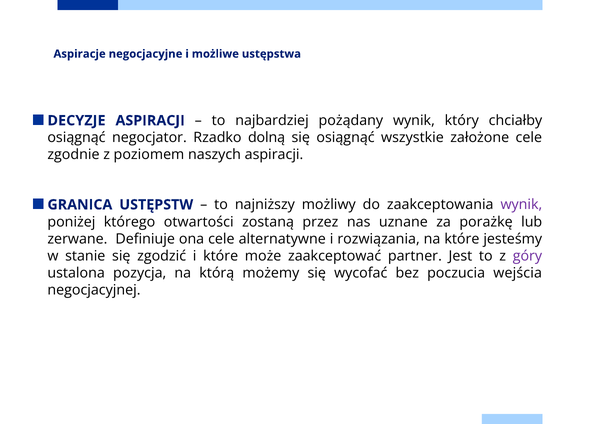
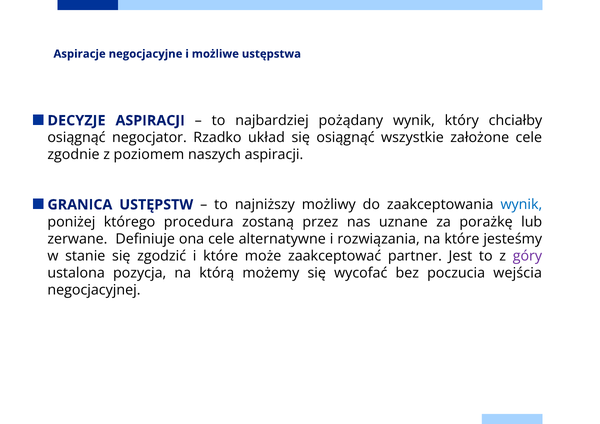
dolną: dolną -> układ
wynik at (521, 205) colour: purple -> blue
otwartości: otwartości -> procedura
